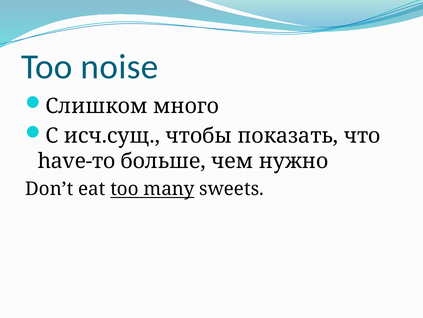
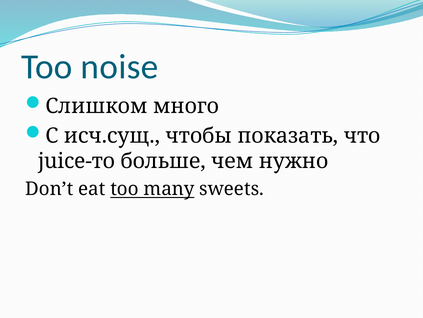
have-то: have-то -> juice-то
